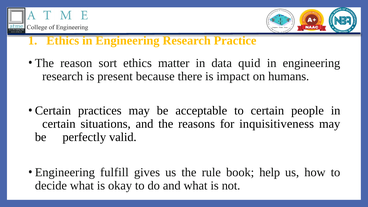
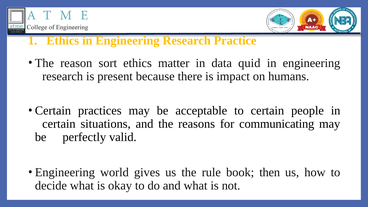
inquisitiveness: inquisitiveness -> communicating
fulfill: fulfill -> world
help: help -> then
